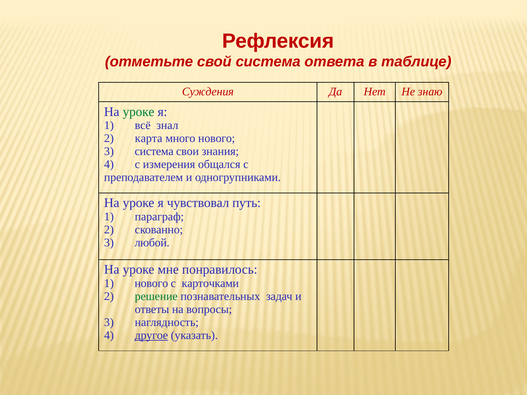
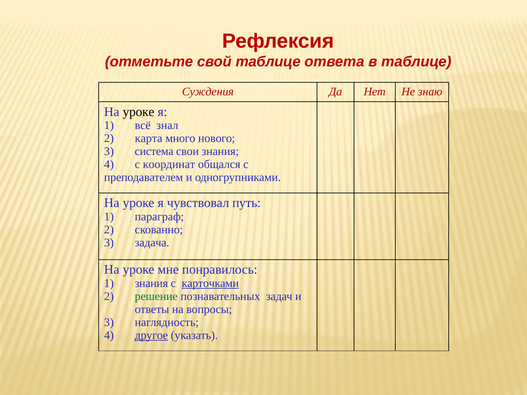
свой система: система -> таблице
уроке at (139, 112) colour: green -> black
измерения: измерения -> координат
любой: любой -> задача
нового at (151, 284): нового -> знания
карточками underline: none -> present
